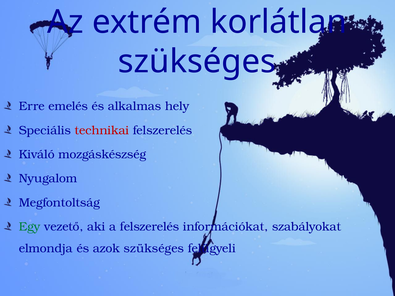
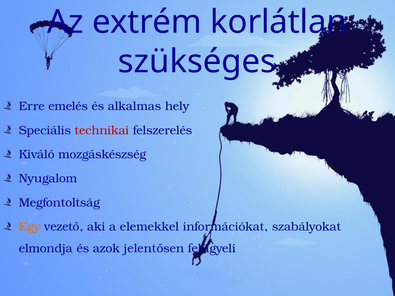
Egy colour: green -> orange
a felszerelés: felszerelés -> elemekkel
azok szükséges: szükséges -> jelentősen
